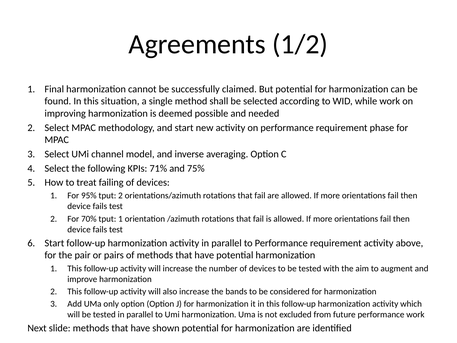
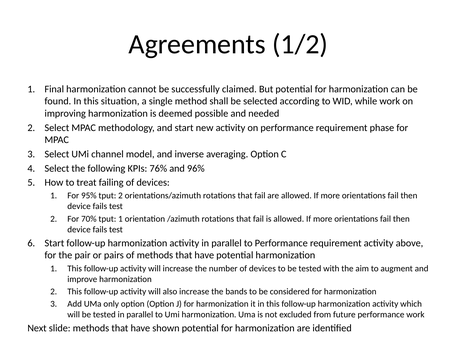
71%: 71% -> 76%
75%: 75% -> 96%
